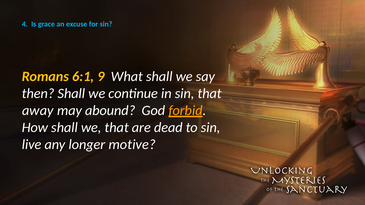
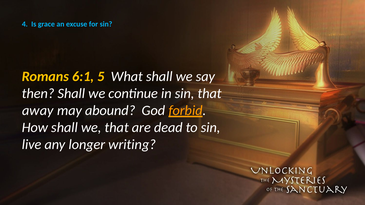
9: 9 -> 5
motive: motive -> writing
